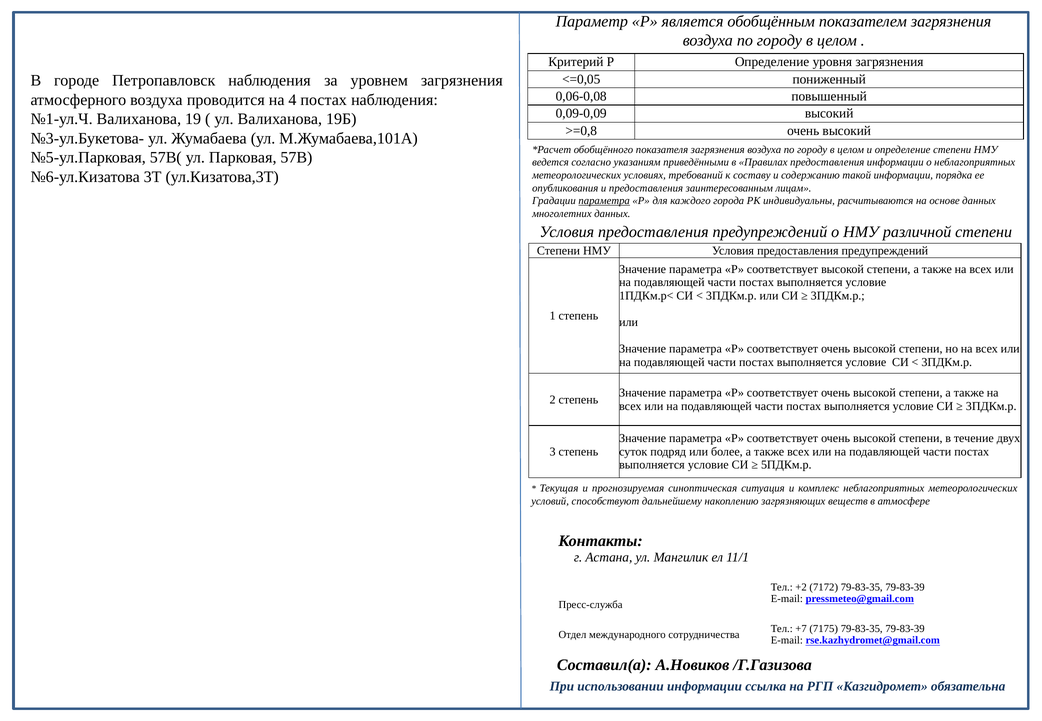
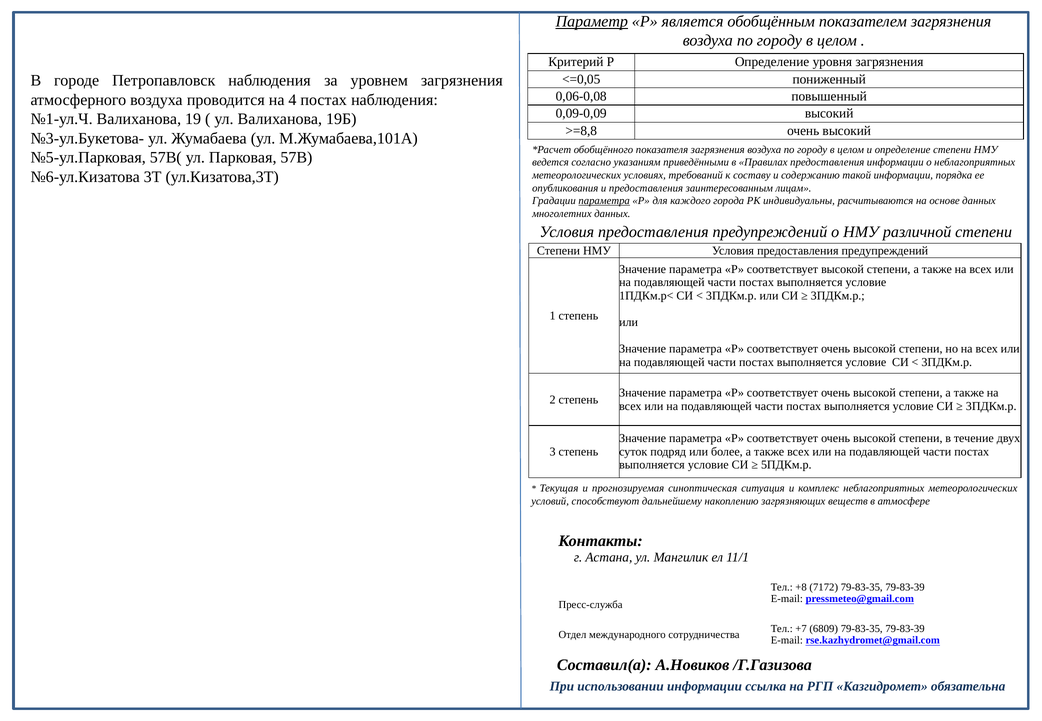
Параметр underline: none -> present
>=0,8: >=0,8 -> >=8,8
+2: +2 -> +8
7175: 7175 -> 6809
